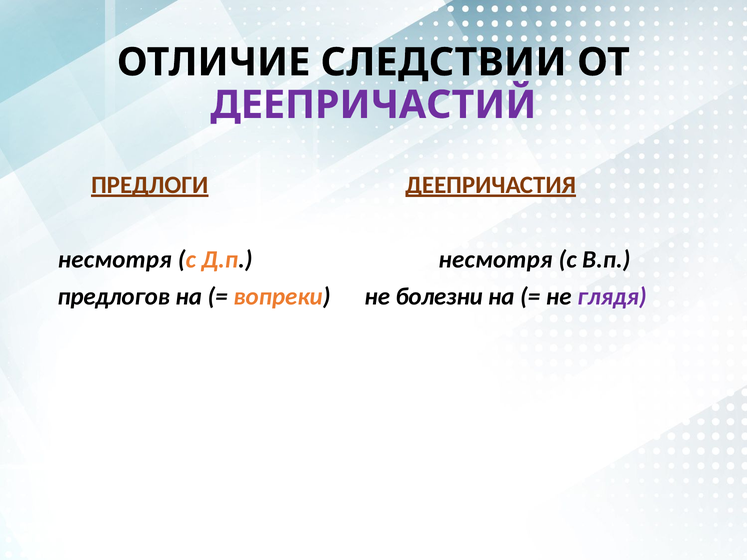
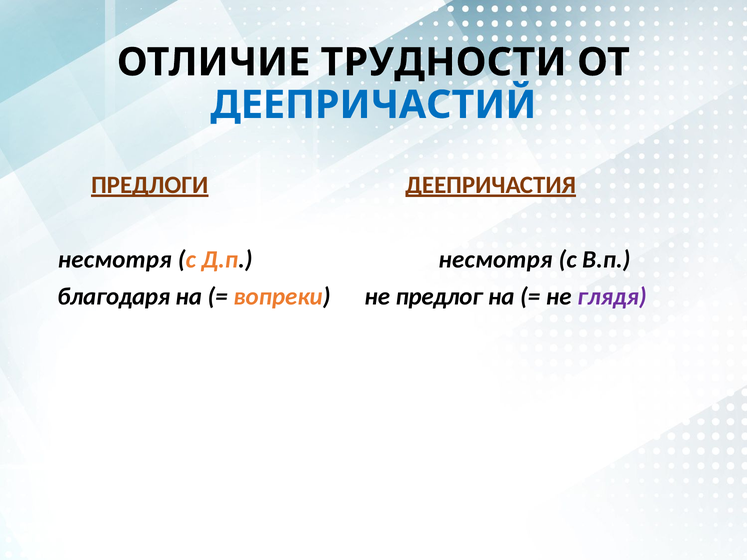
СЛЕДСТВИИ: СЛЕДСТВИИ -> ТРУДНОСТИ
ДЕЕПРИЧАСТИЙ colour: purple -> blue
предлогов: предлогов -> благодаря
болезни: болезни -> предлог
